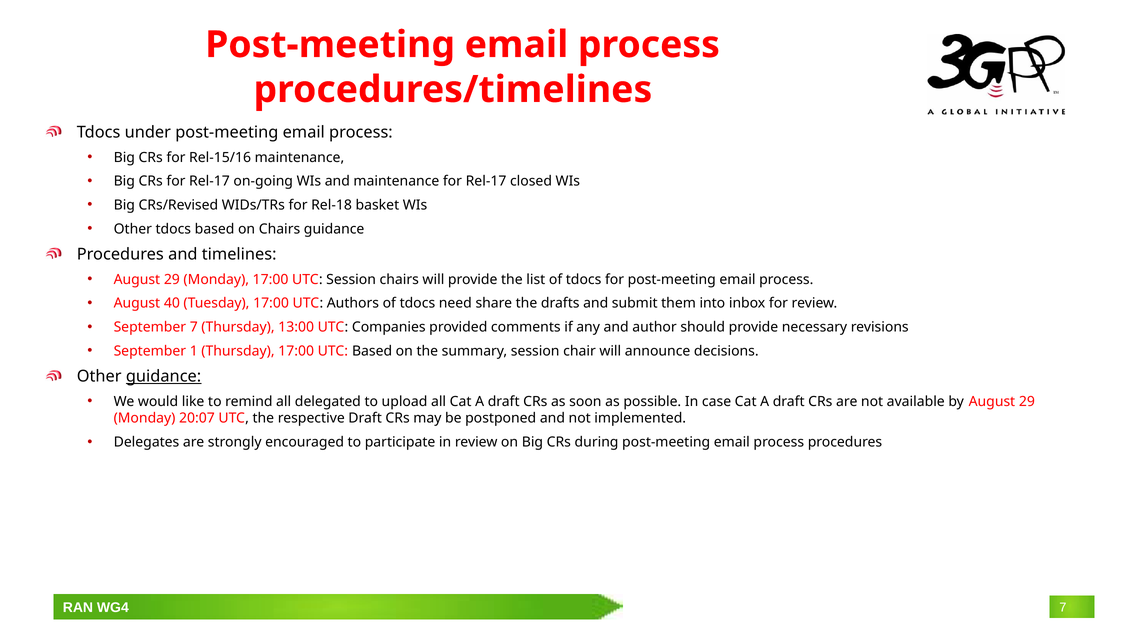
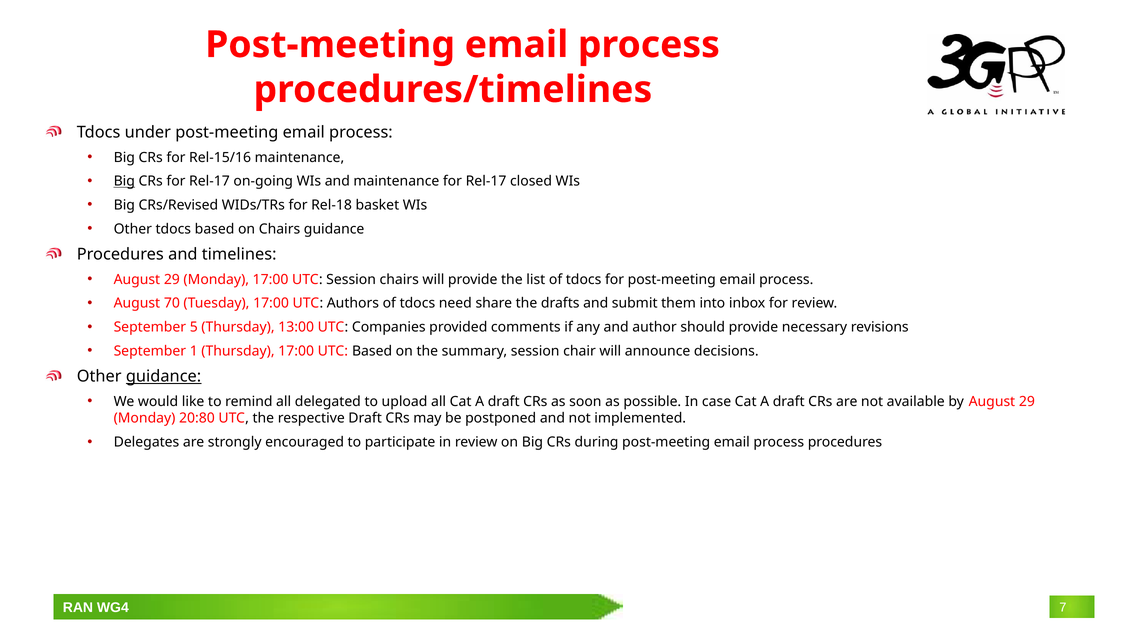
Big at (124, 181) underline: none -> present
40: 40 -> 70
September 7: 7 -> 5
20:07: 20:07 -> 20:80
